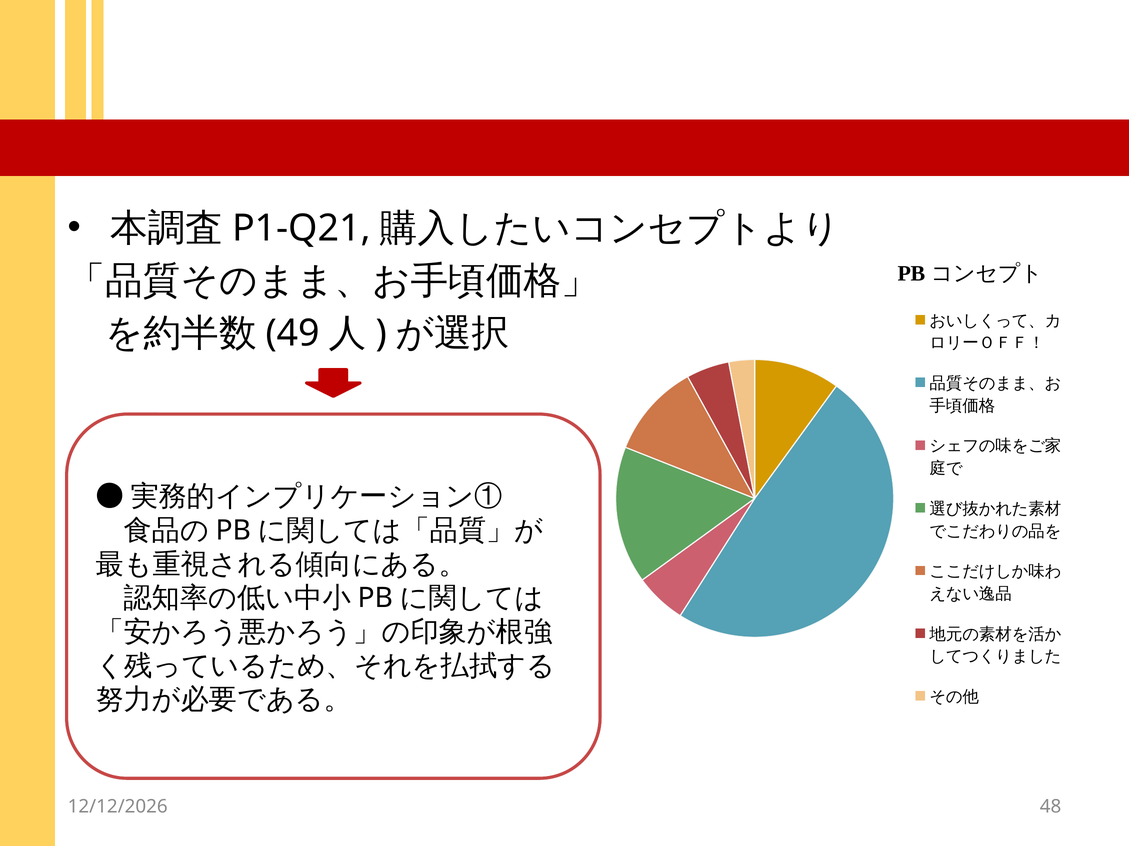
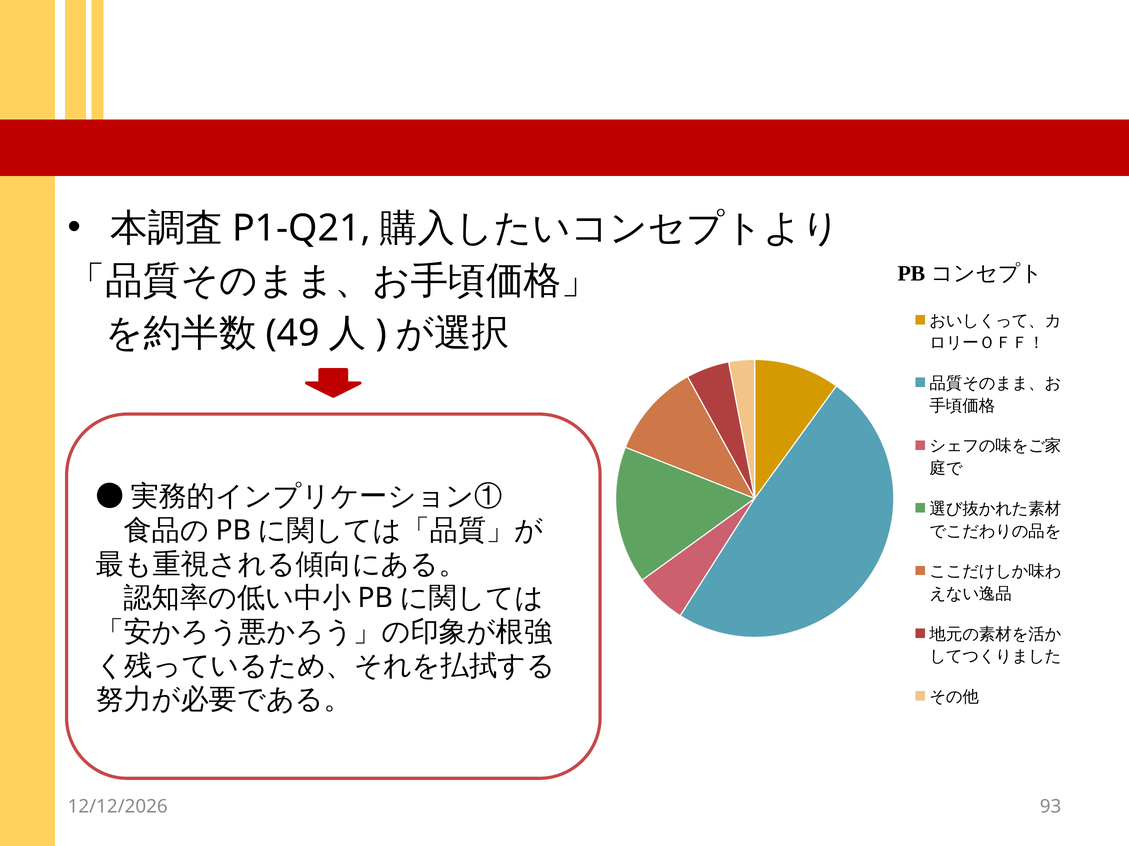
48: 48 -> 93
